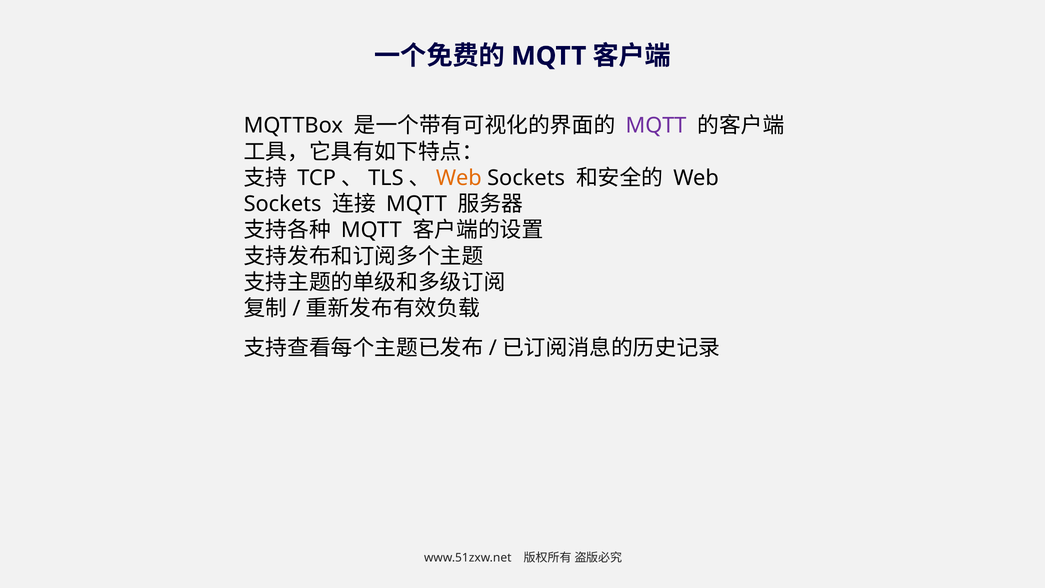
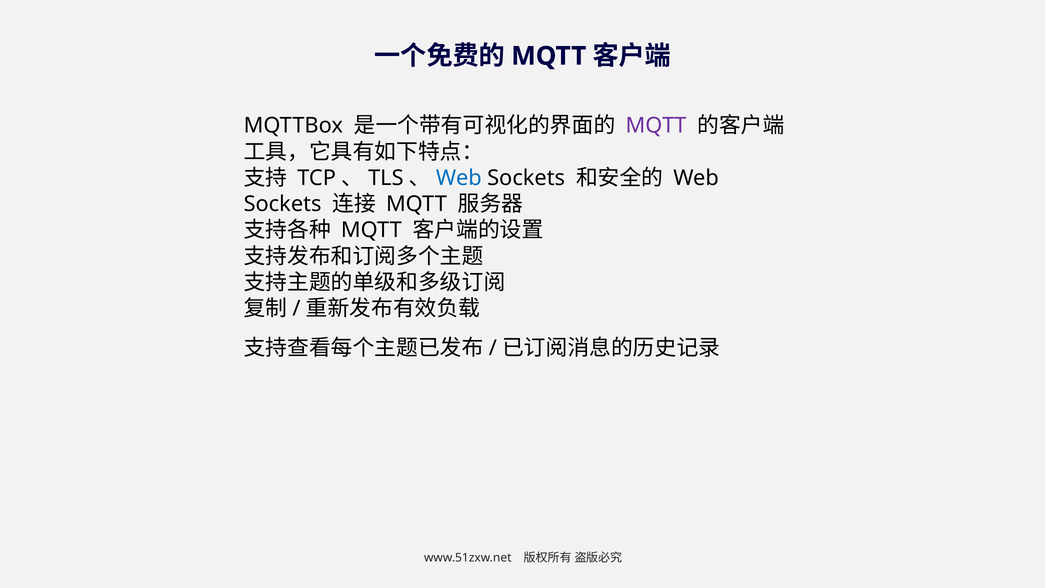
Web at (459, 178) colour: orange -> blue
